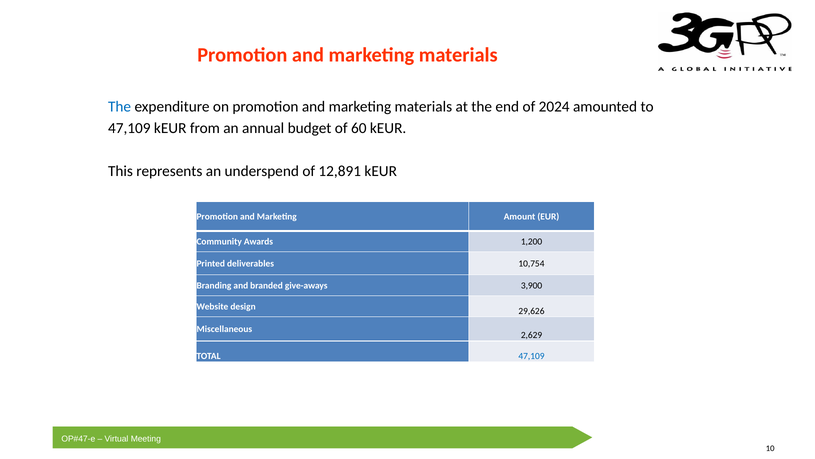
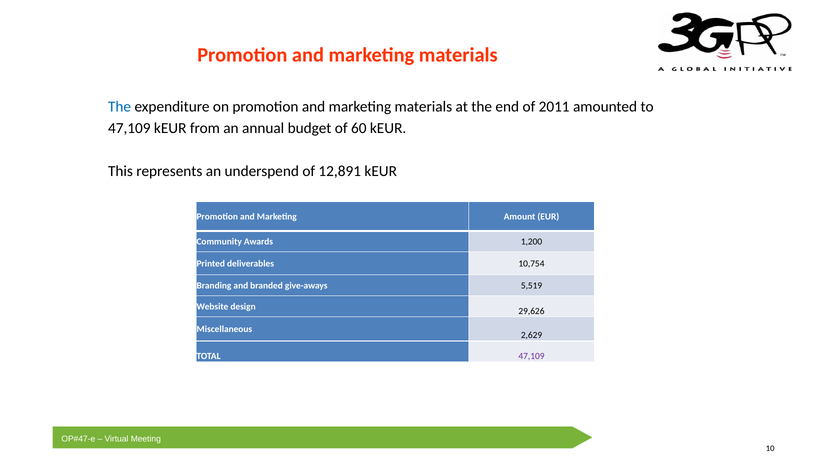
2024: 2024 -> 2011
3,900: 3,900 -> 5,519
47,109 at (531, 356) colour: blue -> purple
